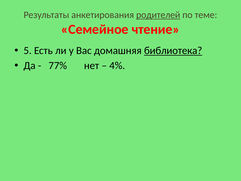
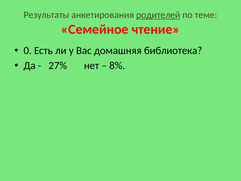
5: 5 -> 0
библиотека underline: present -> none
77%: 77% -> 27%
4%: 4% -> 8%
